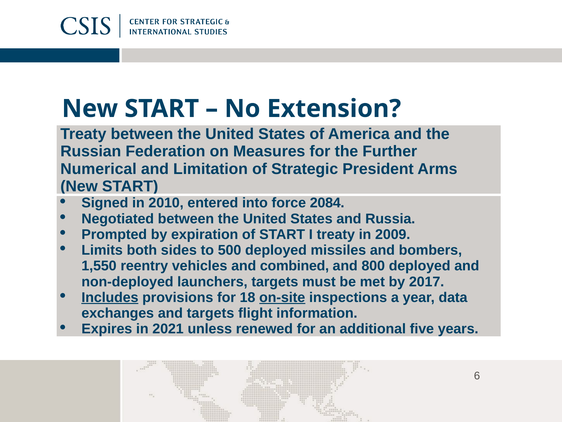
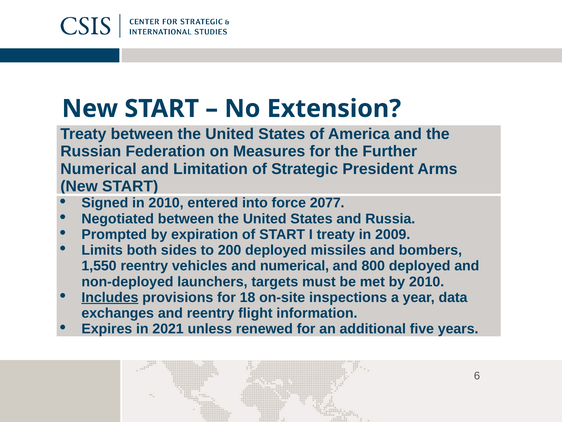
2084: 2084 -> 2077
500: 500 -> 200
and combined: combined -> numerical
by 2017: 2017 -> 2010
on-site underline: present -> none
and targets: targets -> reentry
